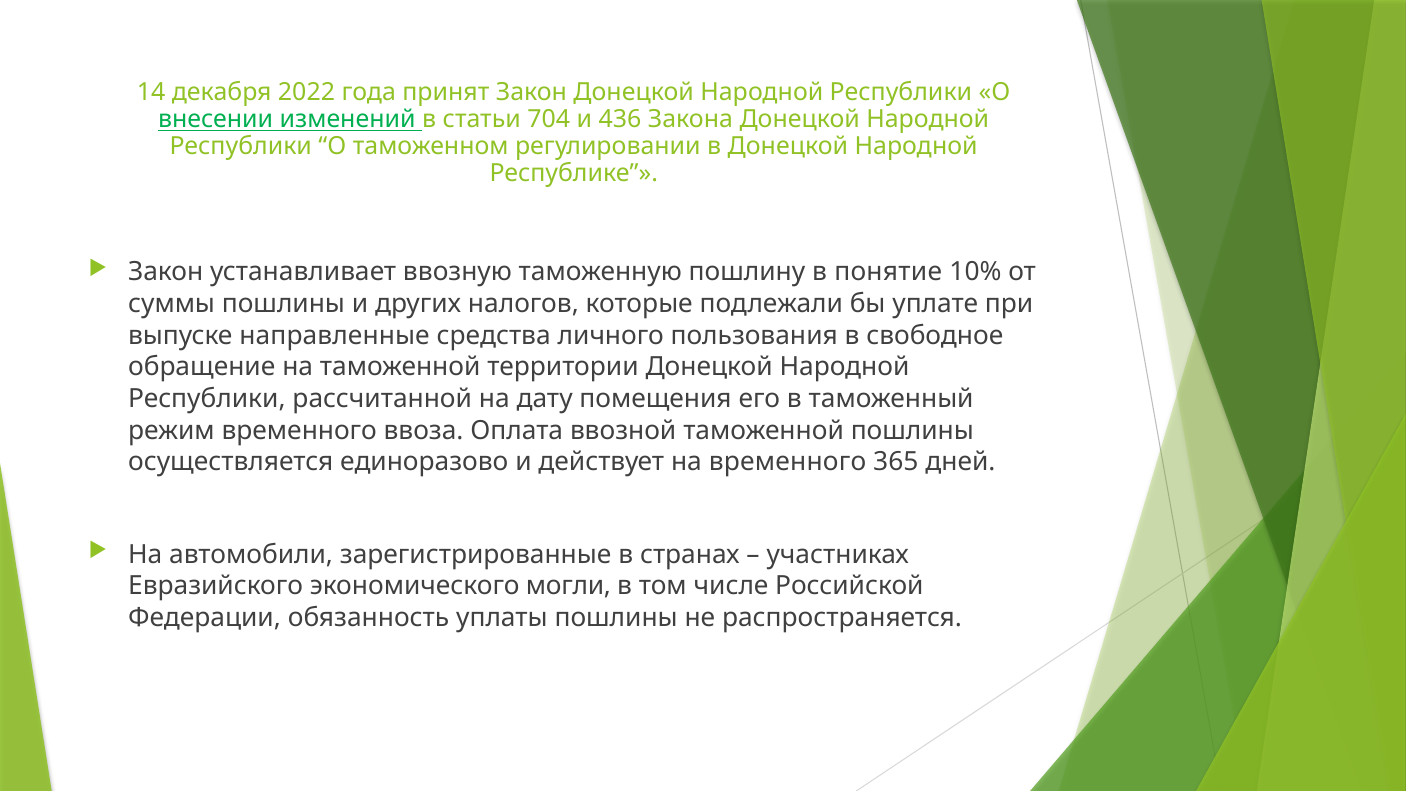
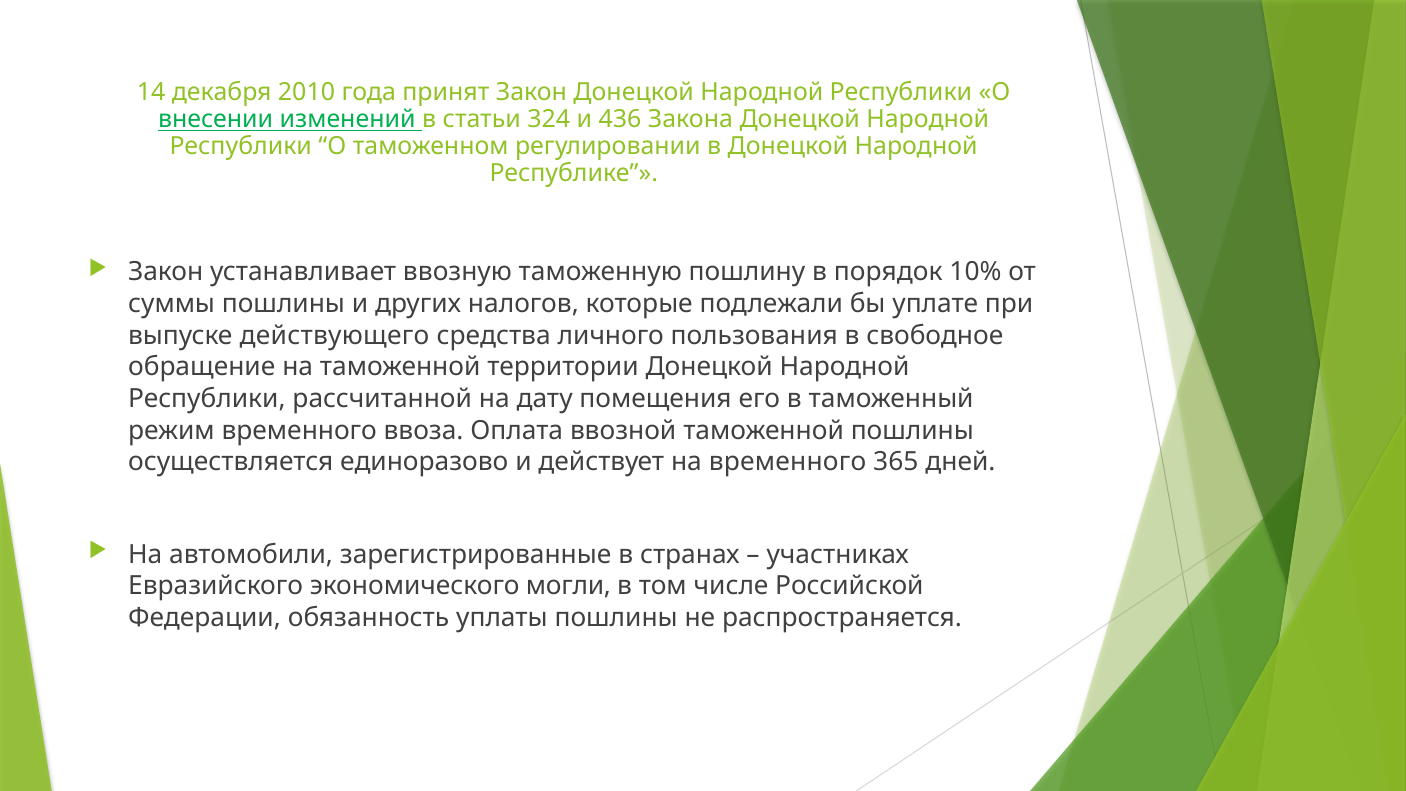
2022: 2022 -> 2010
704: 704 -> 324
понятие: понятие -> порядок
направленные: направленные -> действующего
